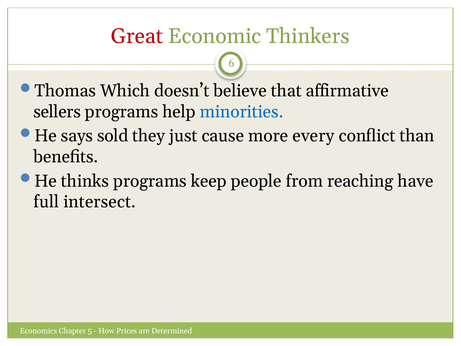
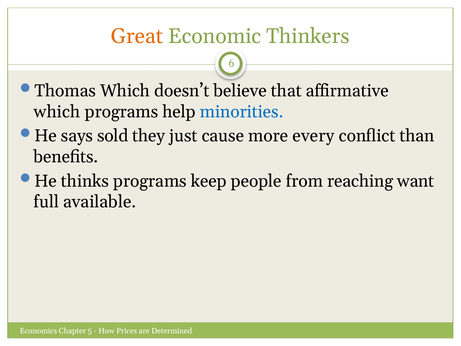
Great colour: red -> orange
sellers at (57, 112): sellers -> which
have: have -> want
intersect: intersect -> available
